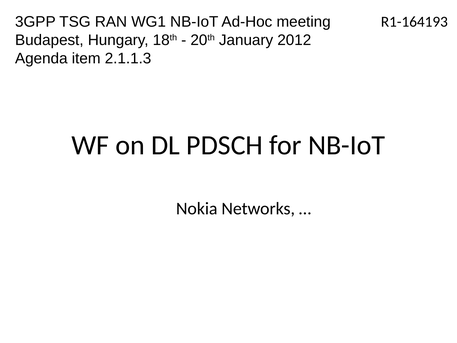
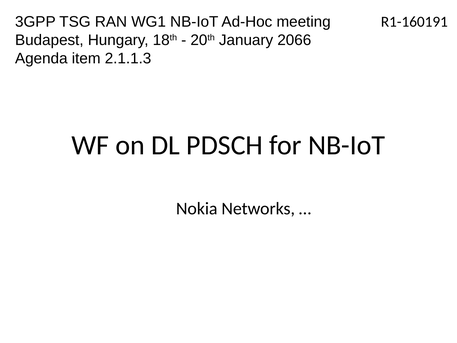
R1-164193: R1-164193 -> R1-160191
2012: 2012 -> 2066
